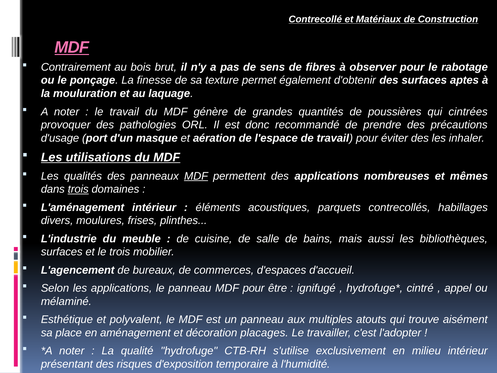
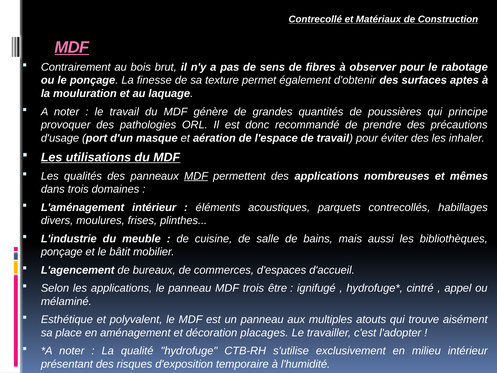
cintrées: cintrées -> principe
trois at (78, 189) underline: present -> none
surfaces at (62, 252): surfaces -> ponçage
le trois: trois -> bâtit
MDF pour: pour -> trois
